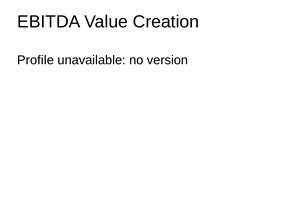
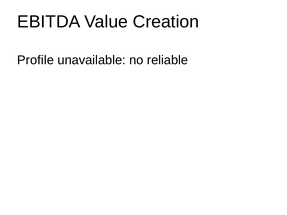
version: version -> reliable
